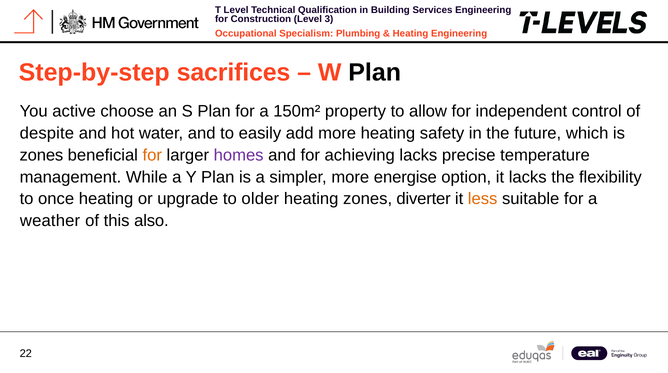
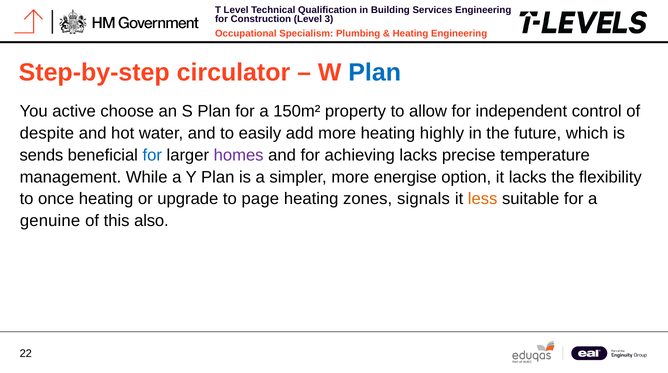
sacrifices: sacrifices -> circulator
Plan at (375, 72) colour: black -> blue
safety: safety -> highly
zones at (41, 155): zones -> sends
for at (152, 155) colour: orange -> blue
older: older -> page
diverter: diverter -> signals
weather: weather -> genuine
